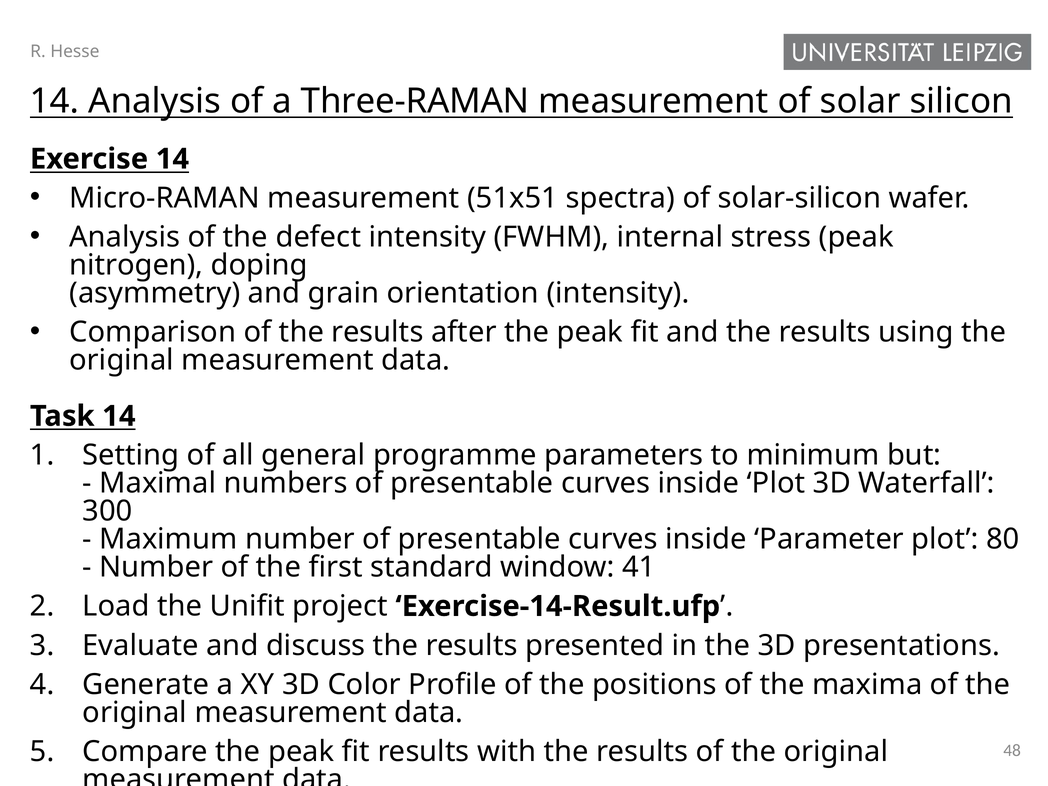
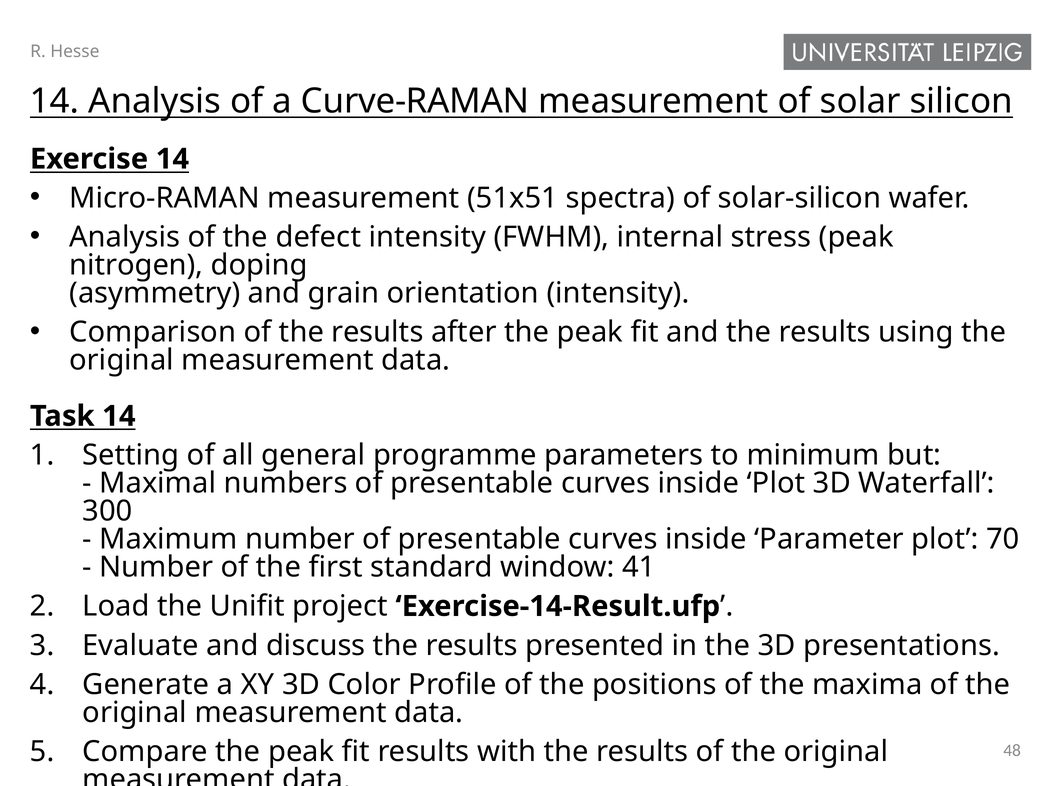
Three-RAMAN: Three-RAMAN -> Curve-RAMAN
80: 80 -> 70
